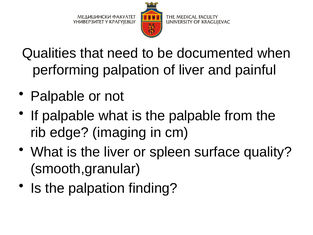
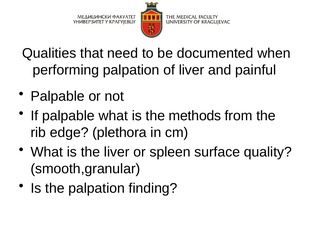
the palpable: palpable -> methods
imaging: imaging -> plethora
